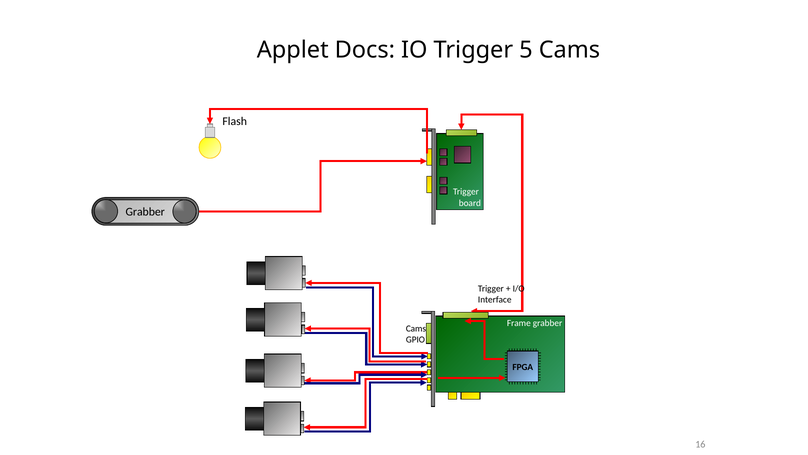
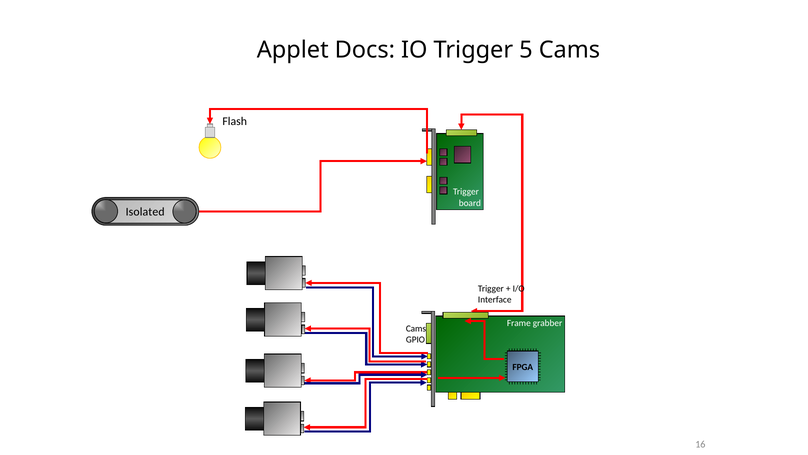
Grabber at (145, 212): Grabber -> Isolated
